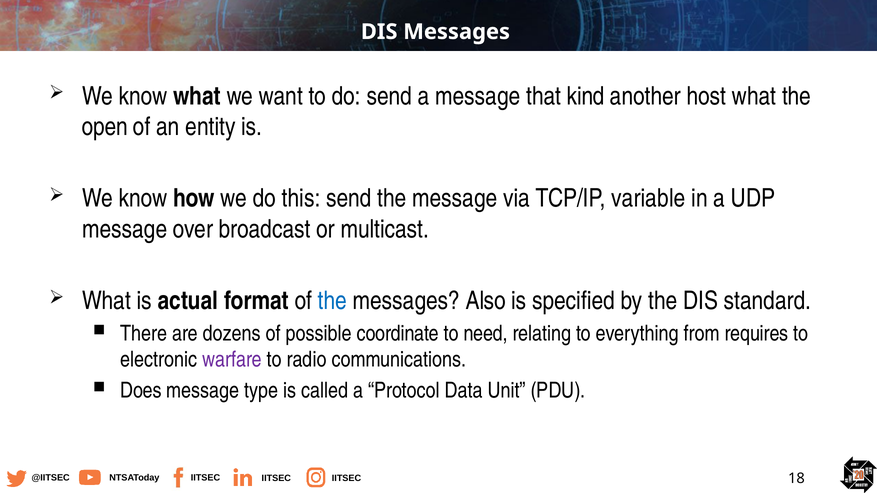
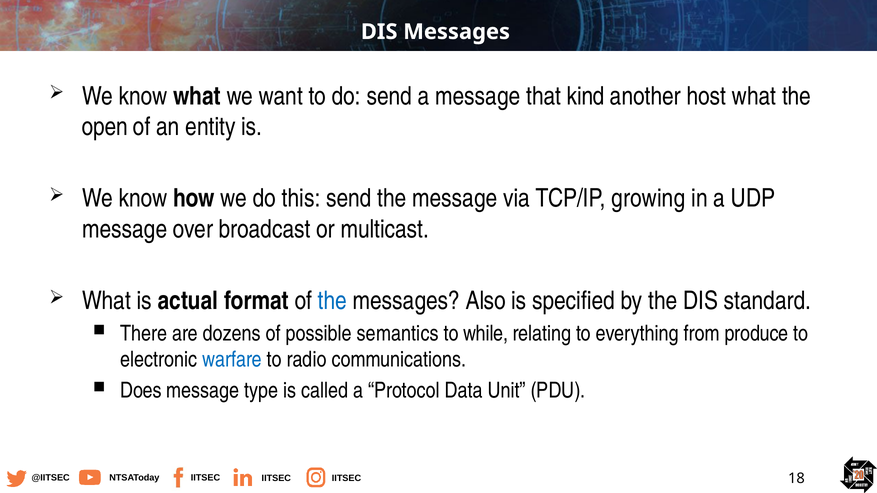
variable: variable -> growing
coordinate: coordinate -> semantics
need: need -> while
requires: requires -> produce
warfare colour: purple -> blue
